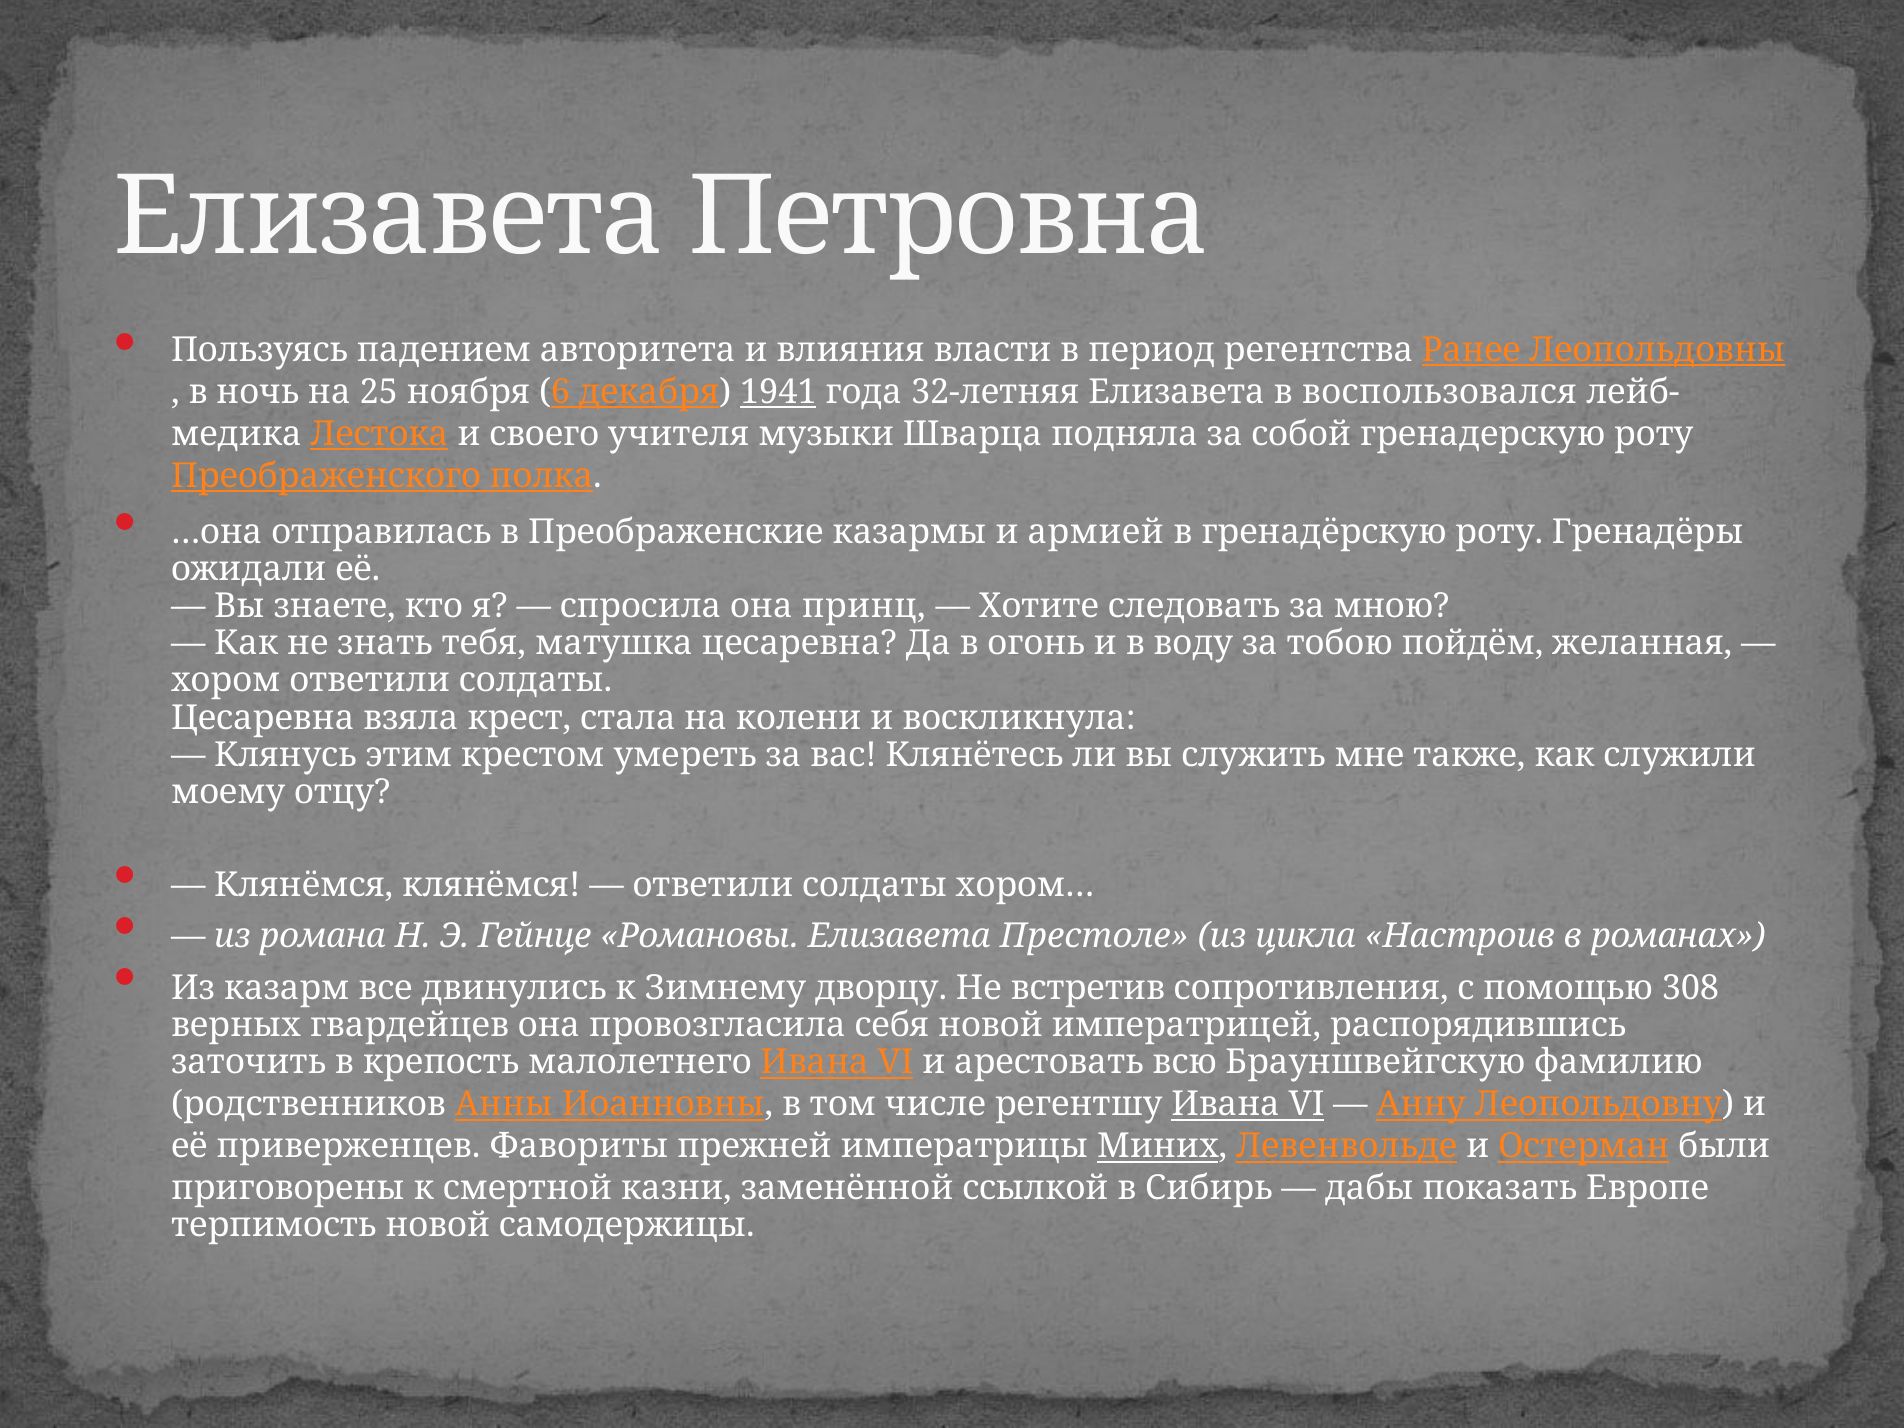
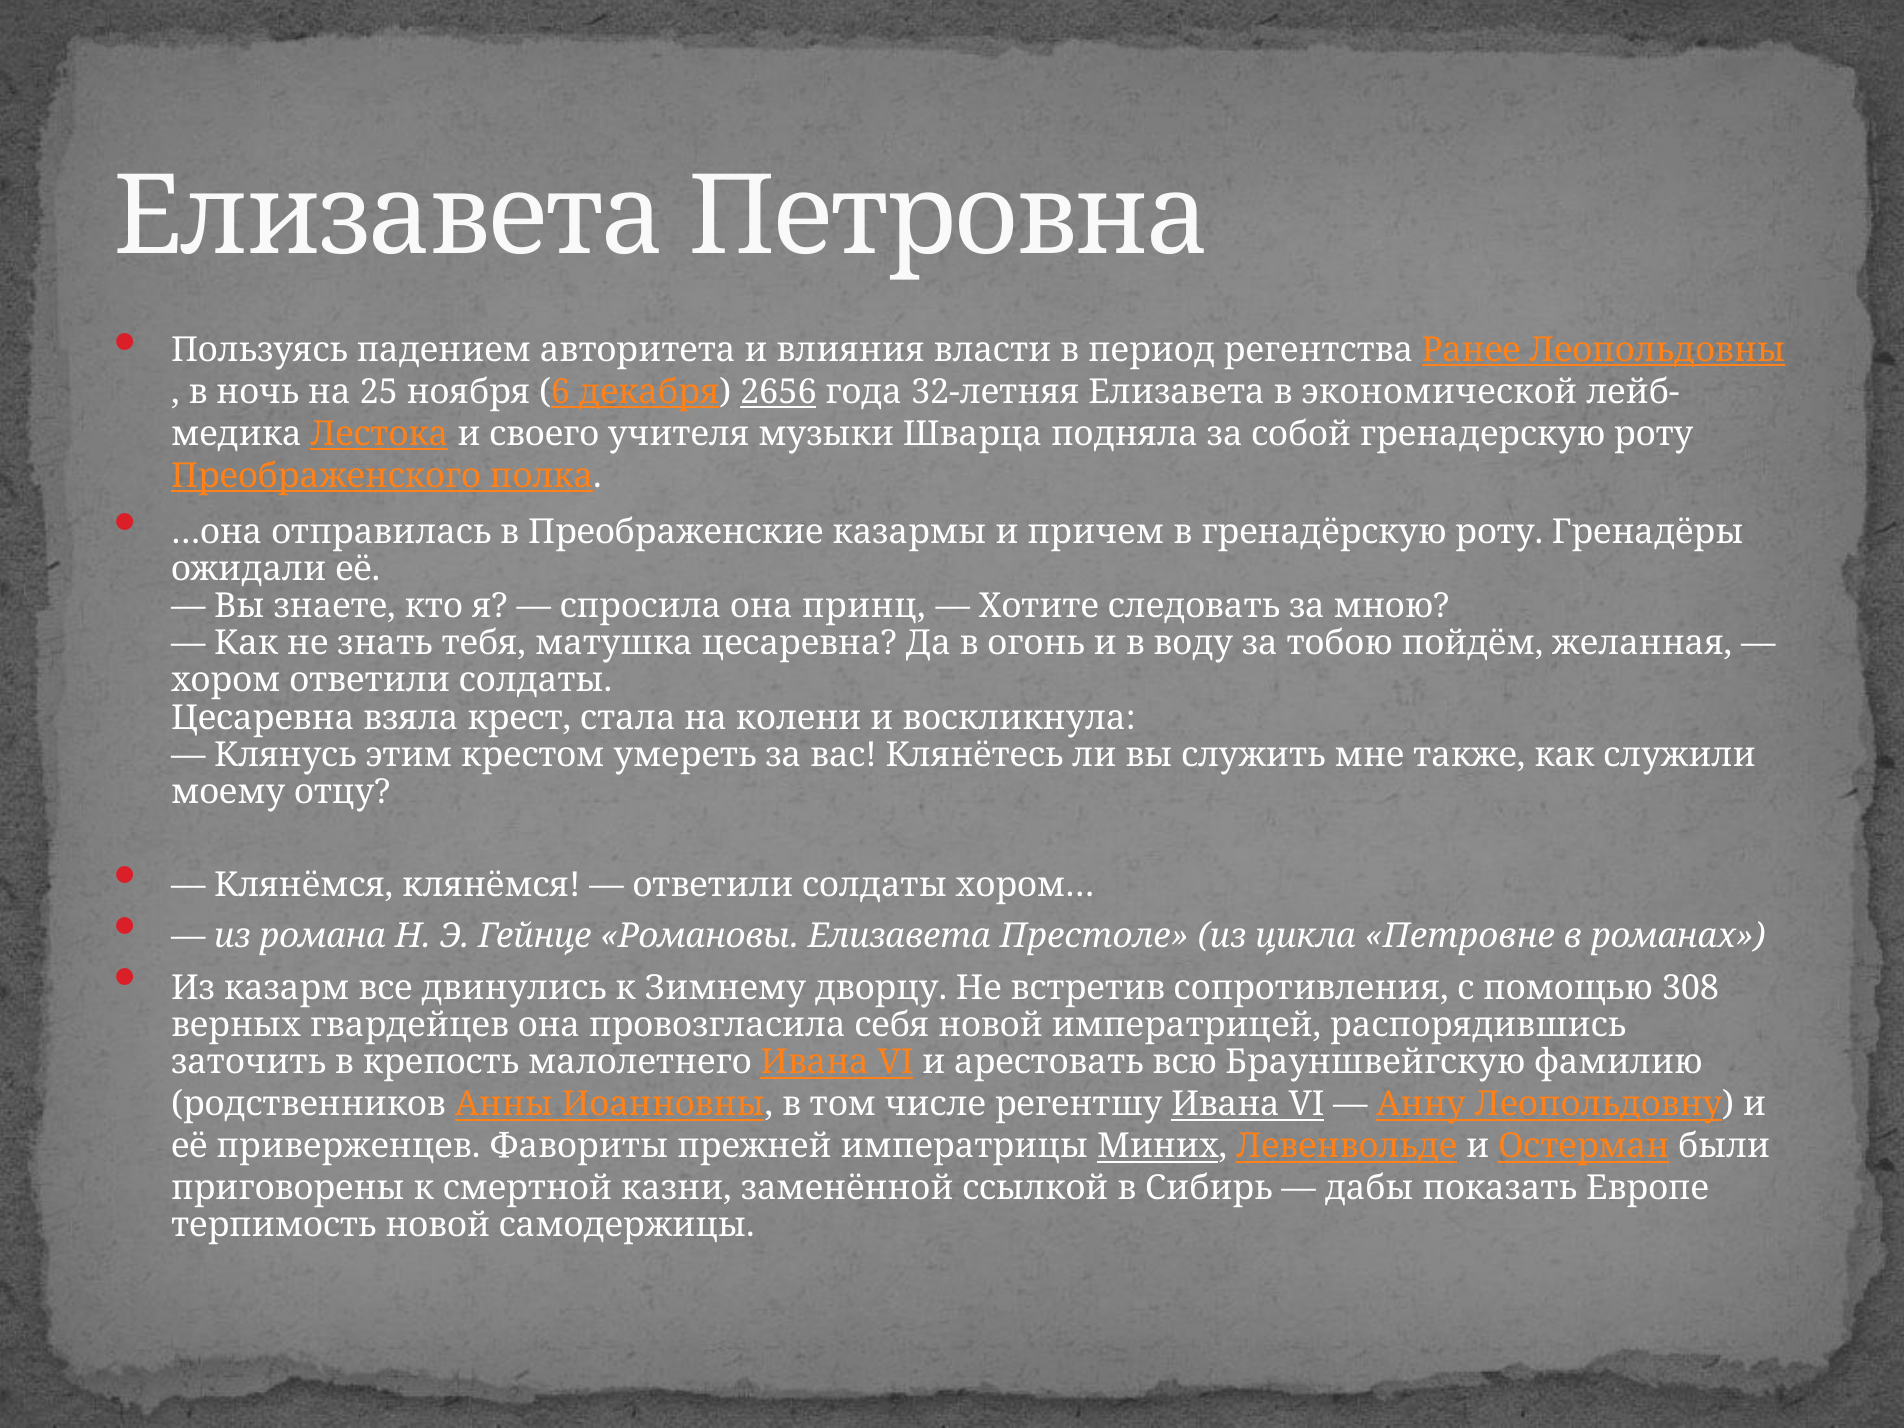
1941: 1941 -> 2656
воспользовался: воспользовался -> экономической
армией: армией -> причем
Настроив: Настроив -> Петровне
